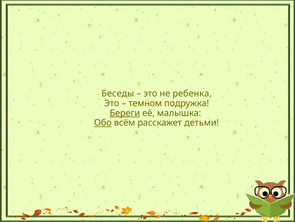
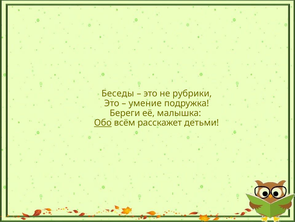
ребенка: ребенка -> рубрики
темном: темном -> умение
Береги underline: present -> none
